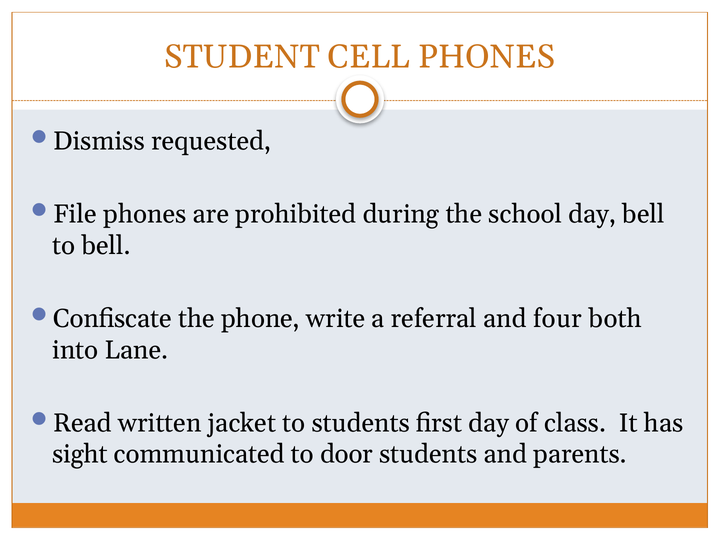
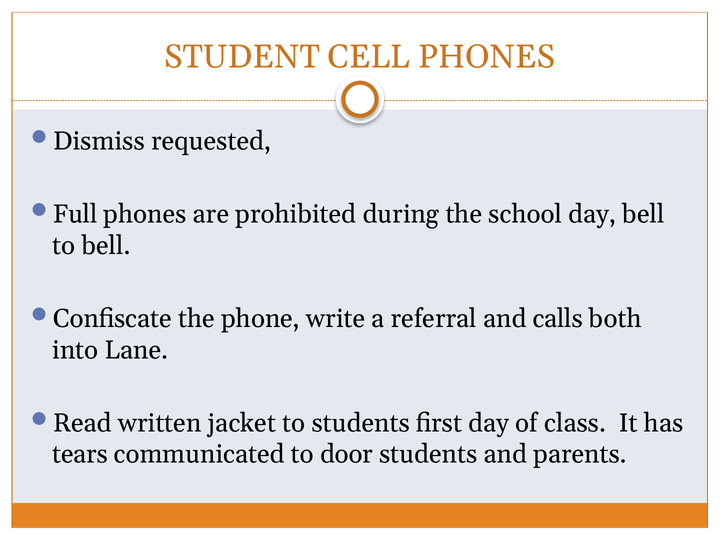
File: File -> Full
four: four -> calls
sight: sight -> tears
